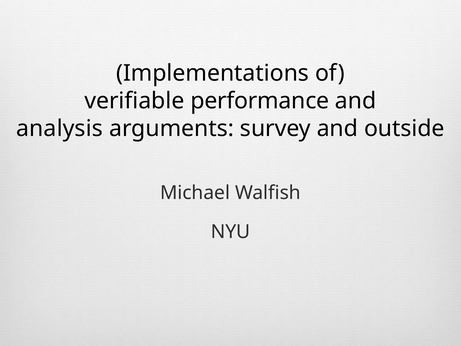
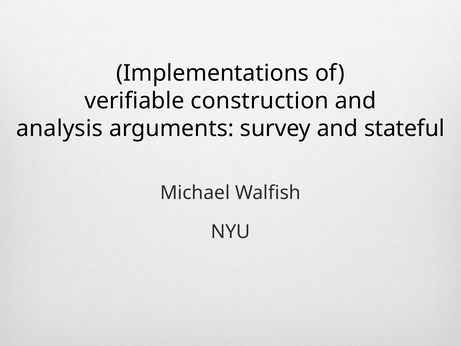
performance: performance -> construction
outside: outside -> stateful
